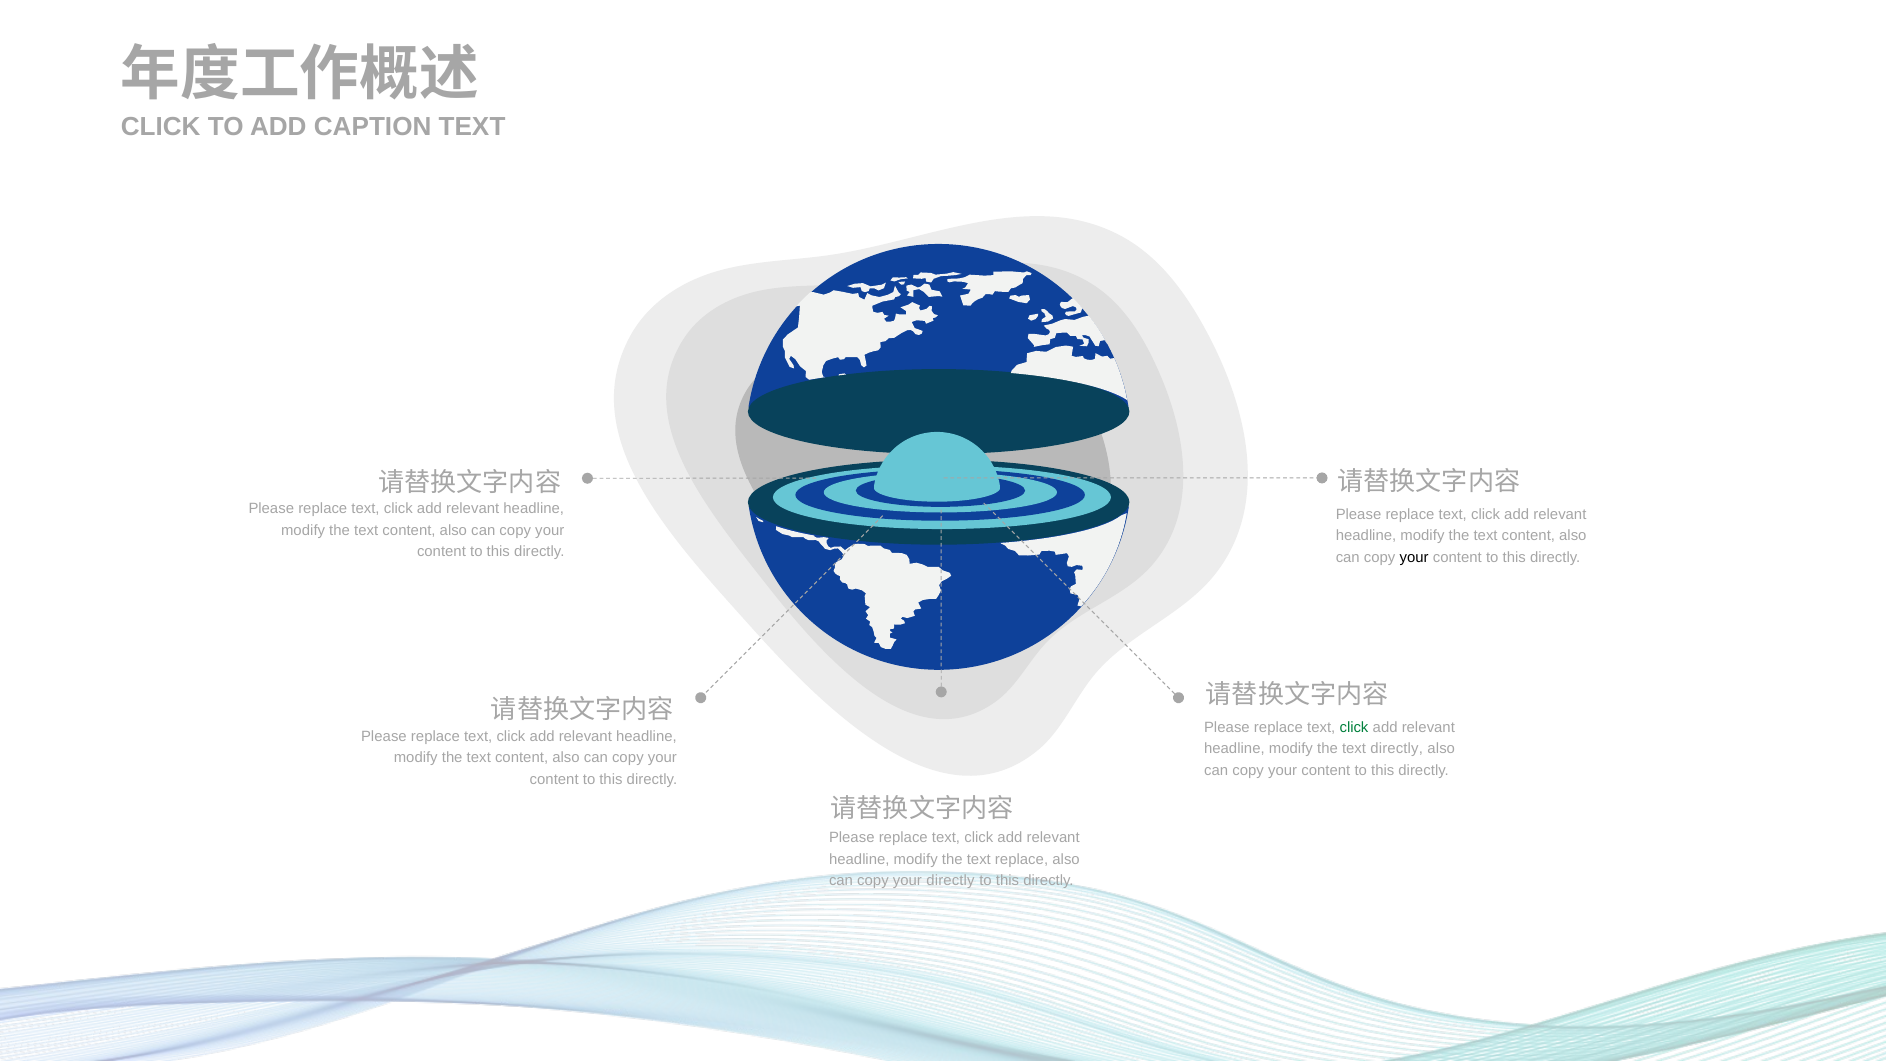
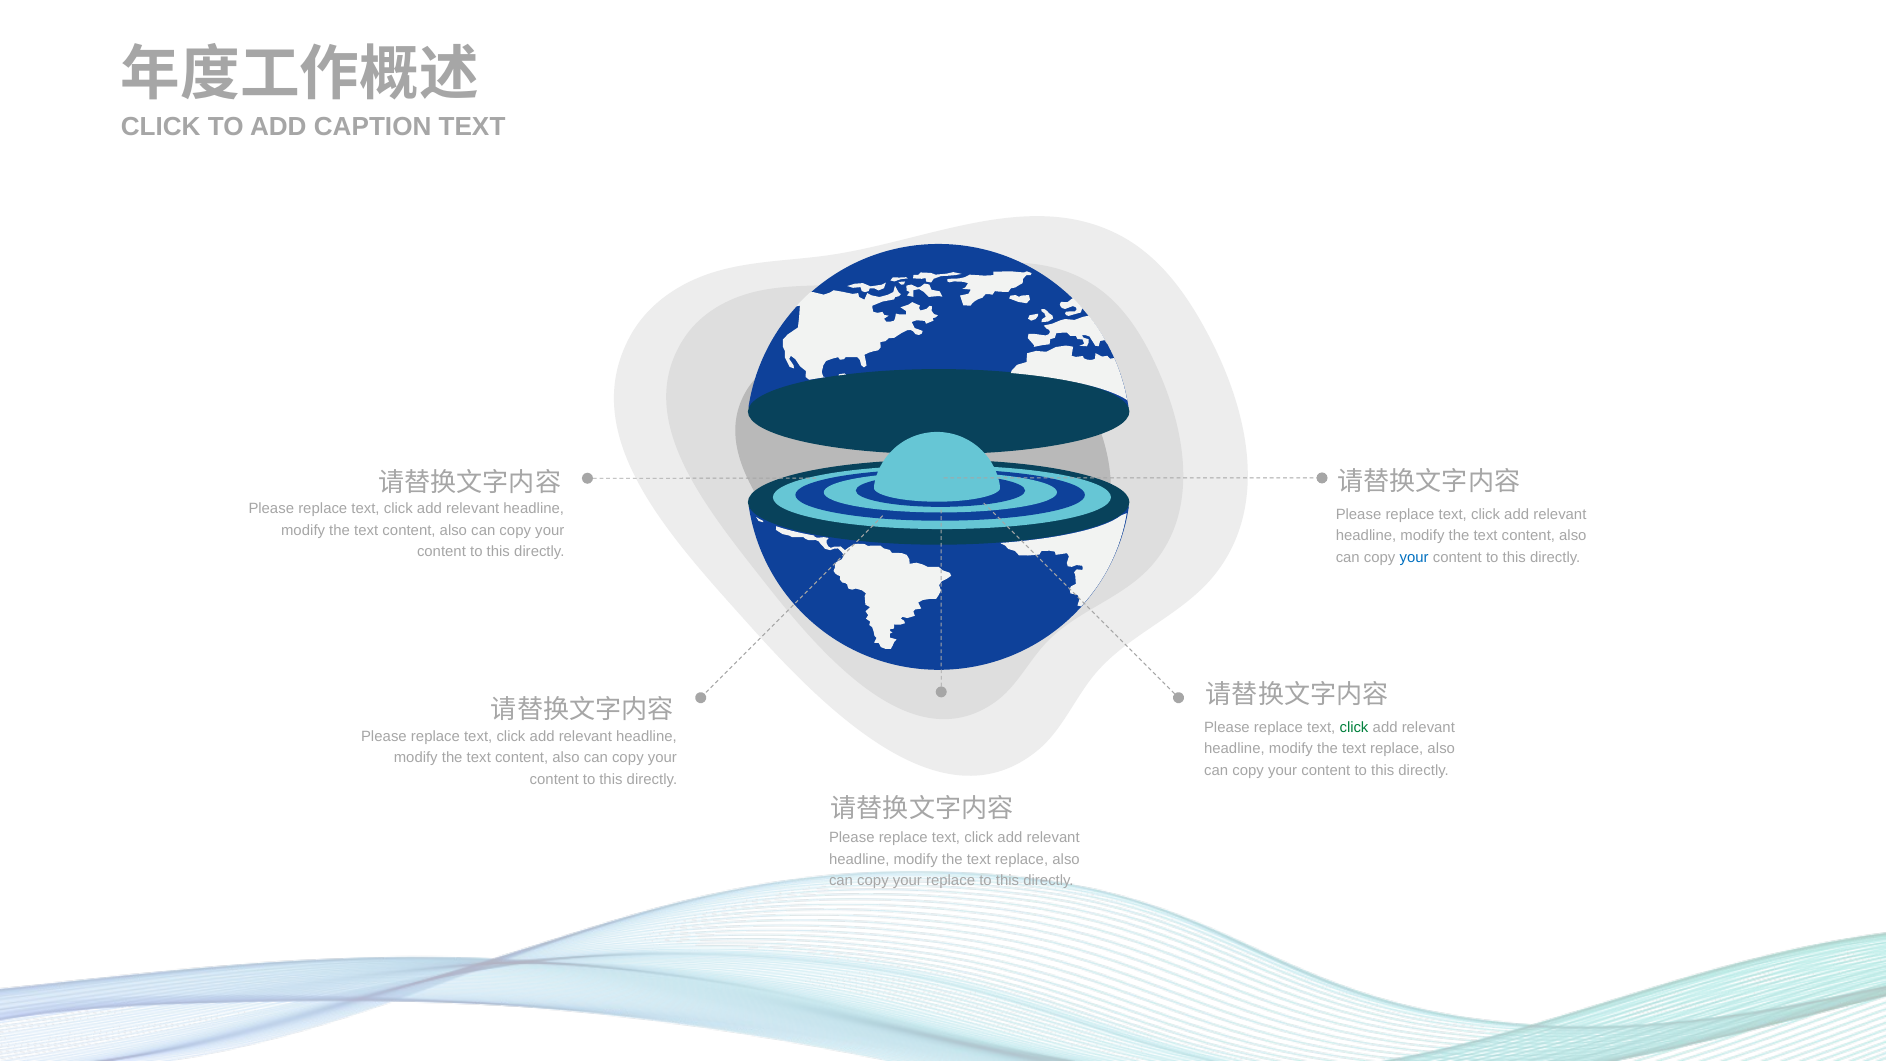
your at (1414, 557) colour: black -> blue
directly at (1397, 749): directly -> replace
your directly: directly -> replace
